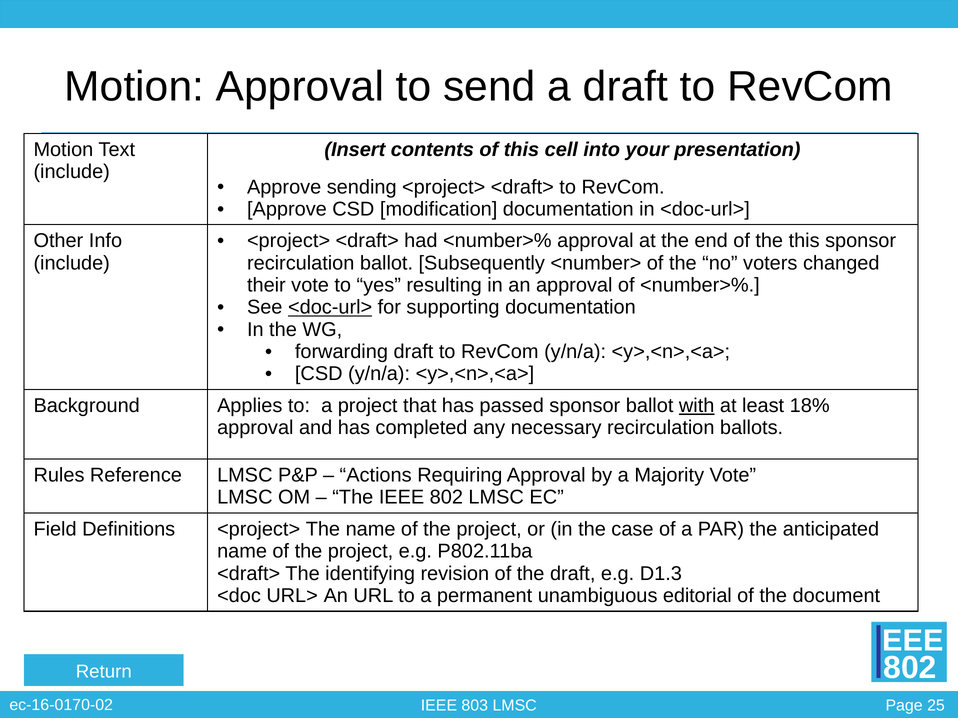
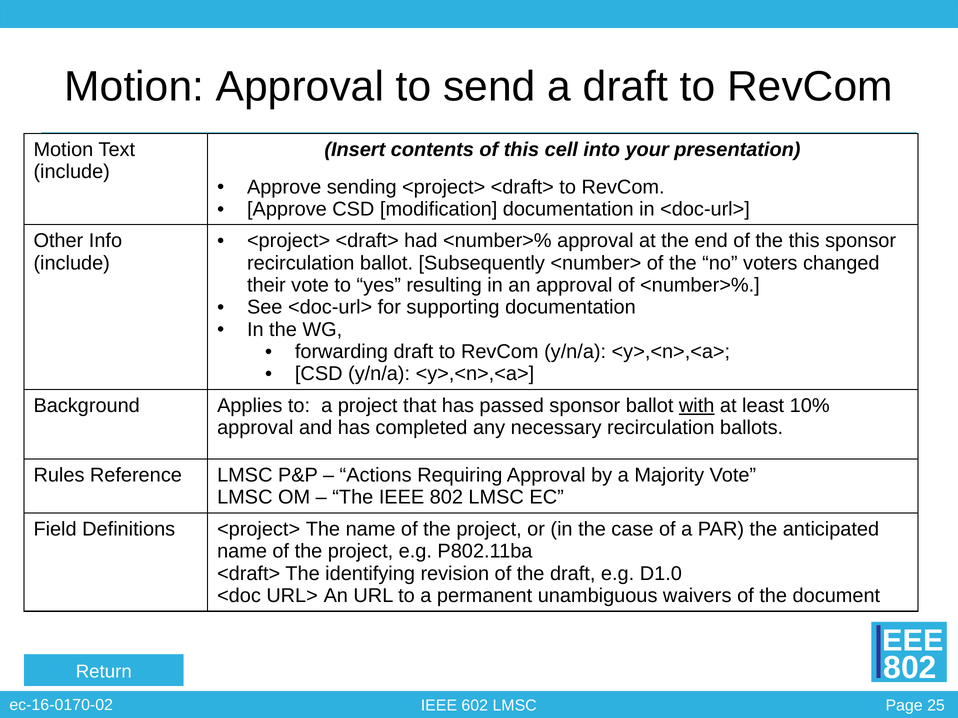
<doc-url> at (330, 308) underline: present -> none
18%: 18% -> 10%
D1.3: D1.3 -> D1.0
editorial: editorial -> waivers
803: 803 -> 602
